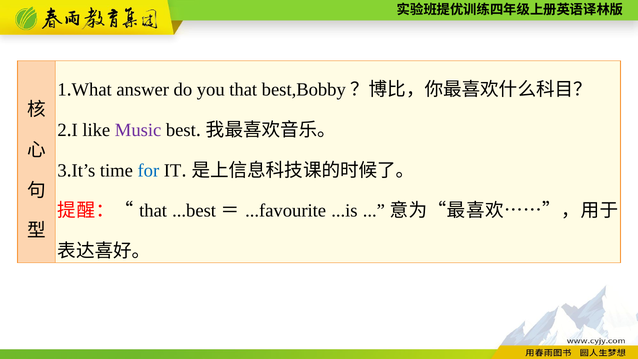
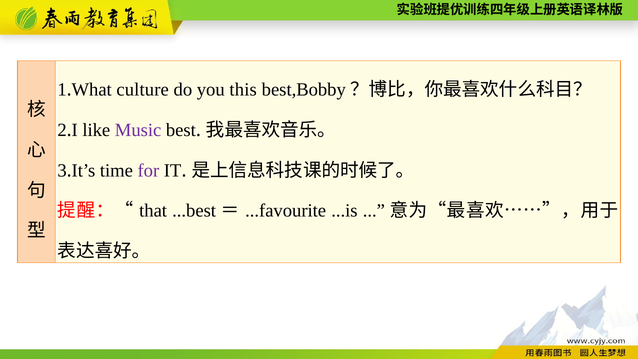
answer: answer -> culture
you that: that -> this
for colour: blue -> purple
